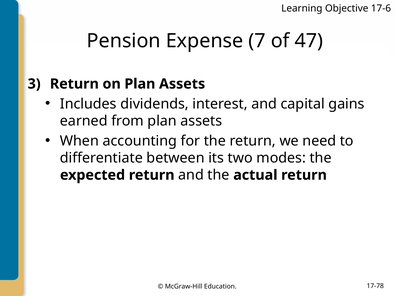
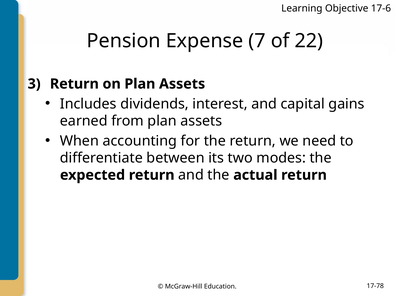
47: 47 -> 22
